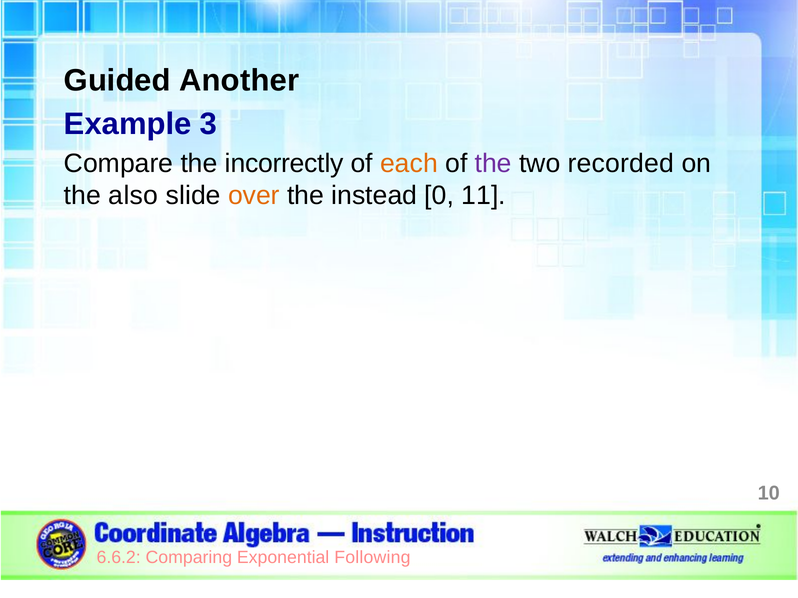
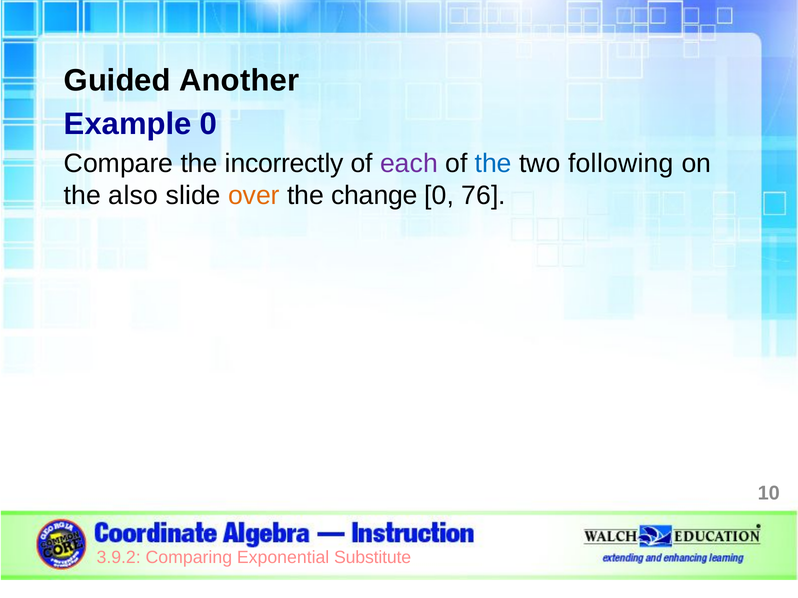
Example 3: 3 -> 0
each colour: orange -> purple
the at (493, 164) colour: purple -> blue
recorded: recorded -> following
instead: instead -> change
11: 11 -> 76
6.6.2: 6.6.2 -> 3.9.2
Following: Following -> Substitute
